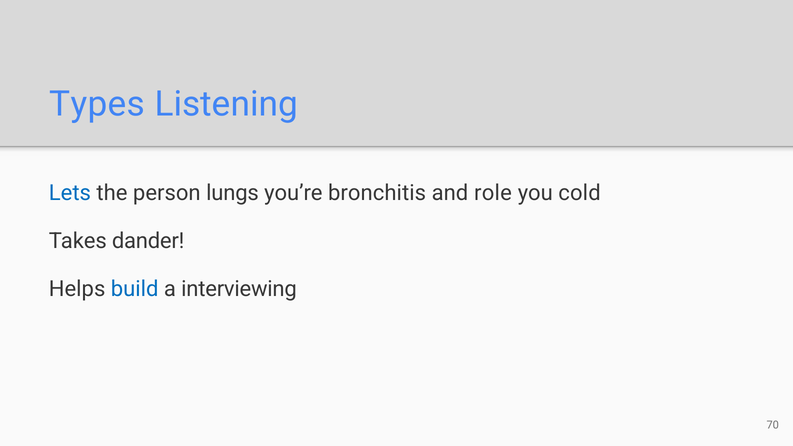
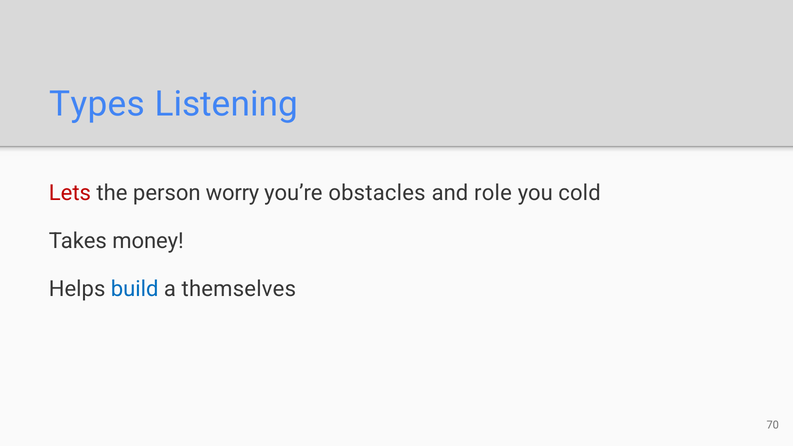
Lets colour: blue -> red
lungs: lungs -> worry
bronchitis: bronchitis -> obstacles
dander: dander -> money
interviewing: interviewing -> themselves
